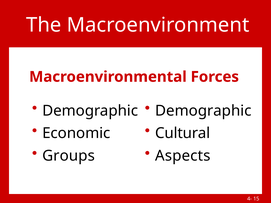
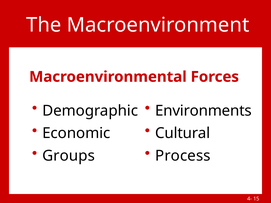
Demographic at (203, 111): Demographic -> Environments
Aspects: Aspects -> Process
